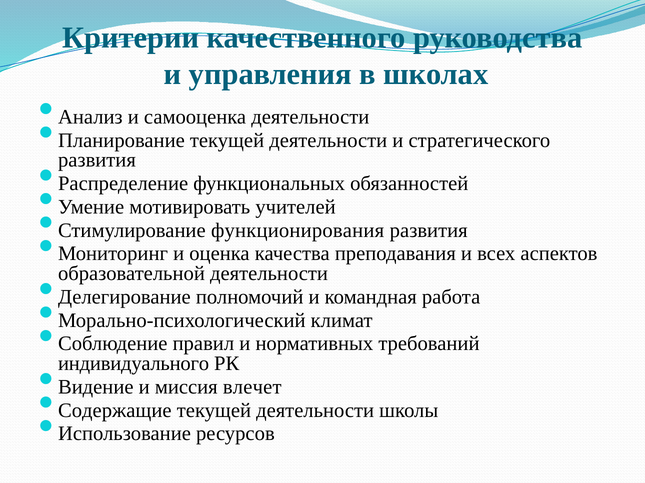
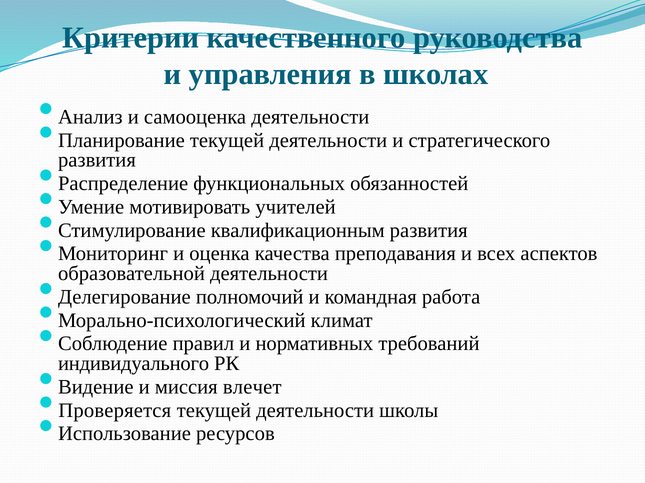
функционирования: функционирования -> квалификационным
Содержащие: Содержащие -> Проверяется
